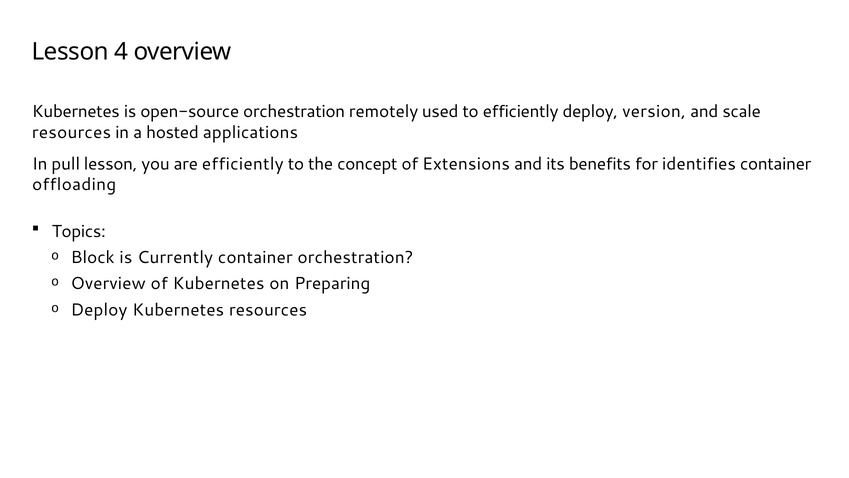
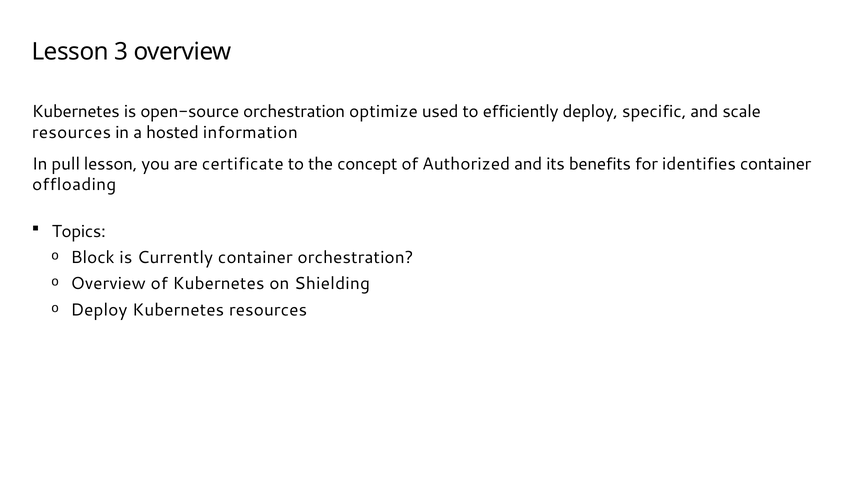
4: 4 -> 3
remotely: remotely -> optimize
version: version -> specific
applications: applications -> information
are efficiently: efficiently -> certificate
Extensions: Extensions -> Authorized
Preparing: Preparing -> Shielding
